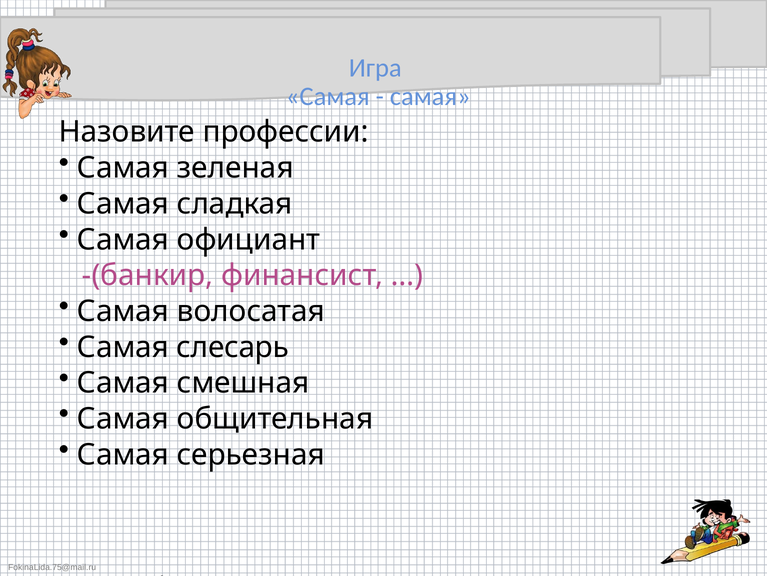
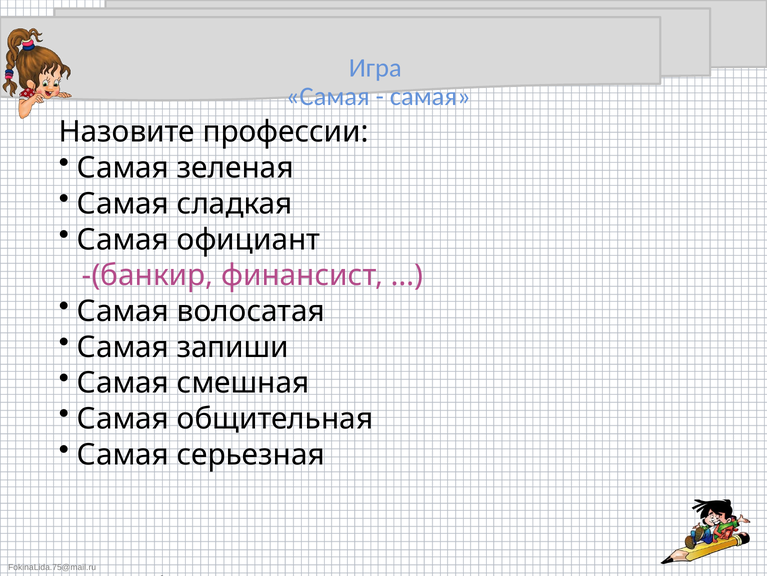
слесарь: слесарь -> запиши
